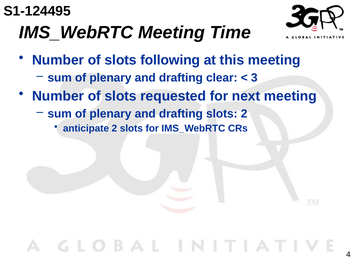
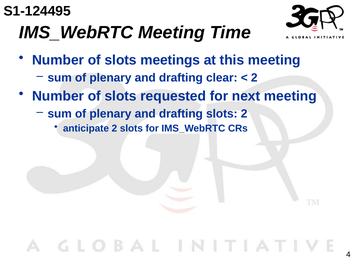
following: following -> meetings
3 at (254, 78): 3 -> 2
